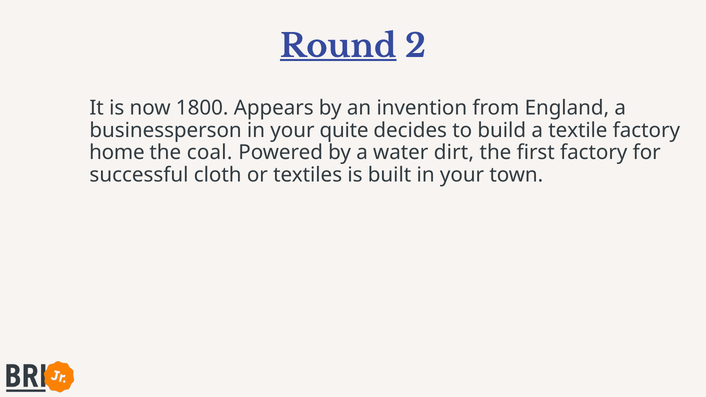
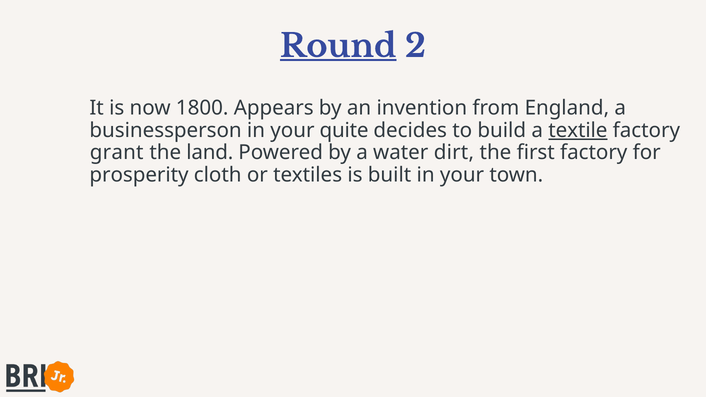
textile underline: none -> present
home: home -> grant
coal: coal -> land
successful: successful -> prosperity
